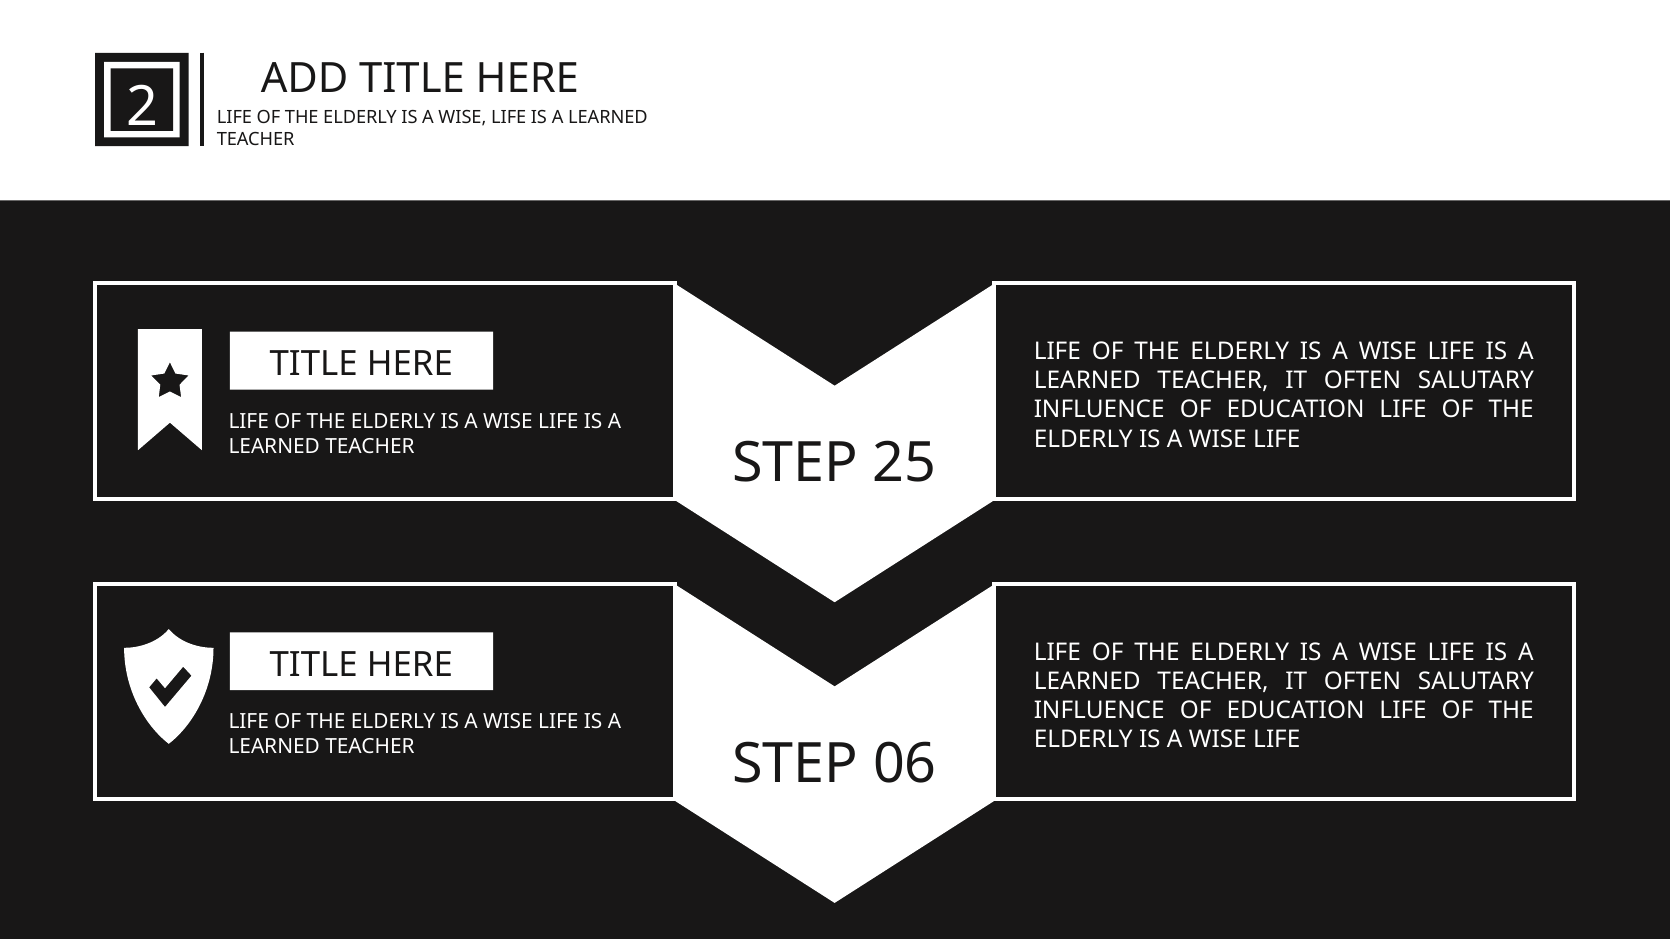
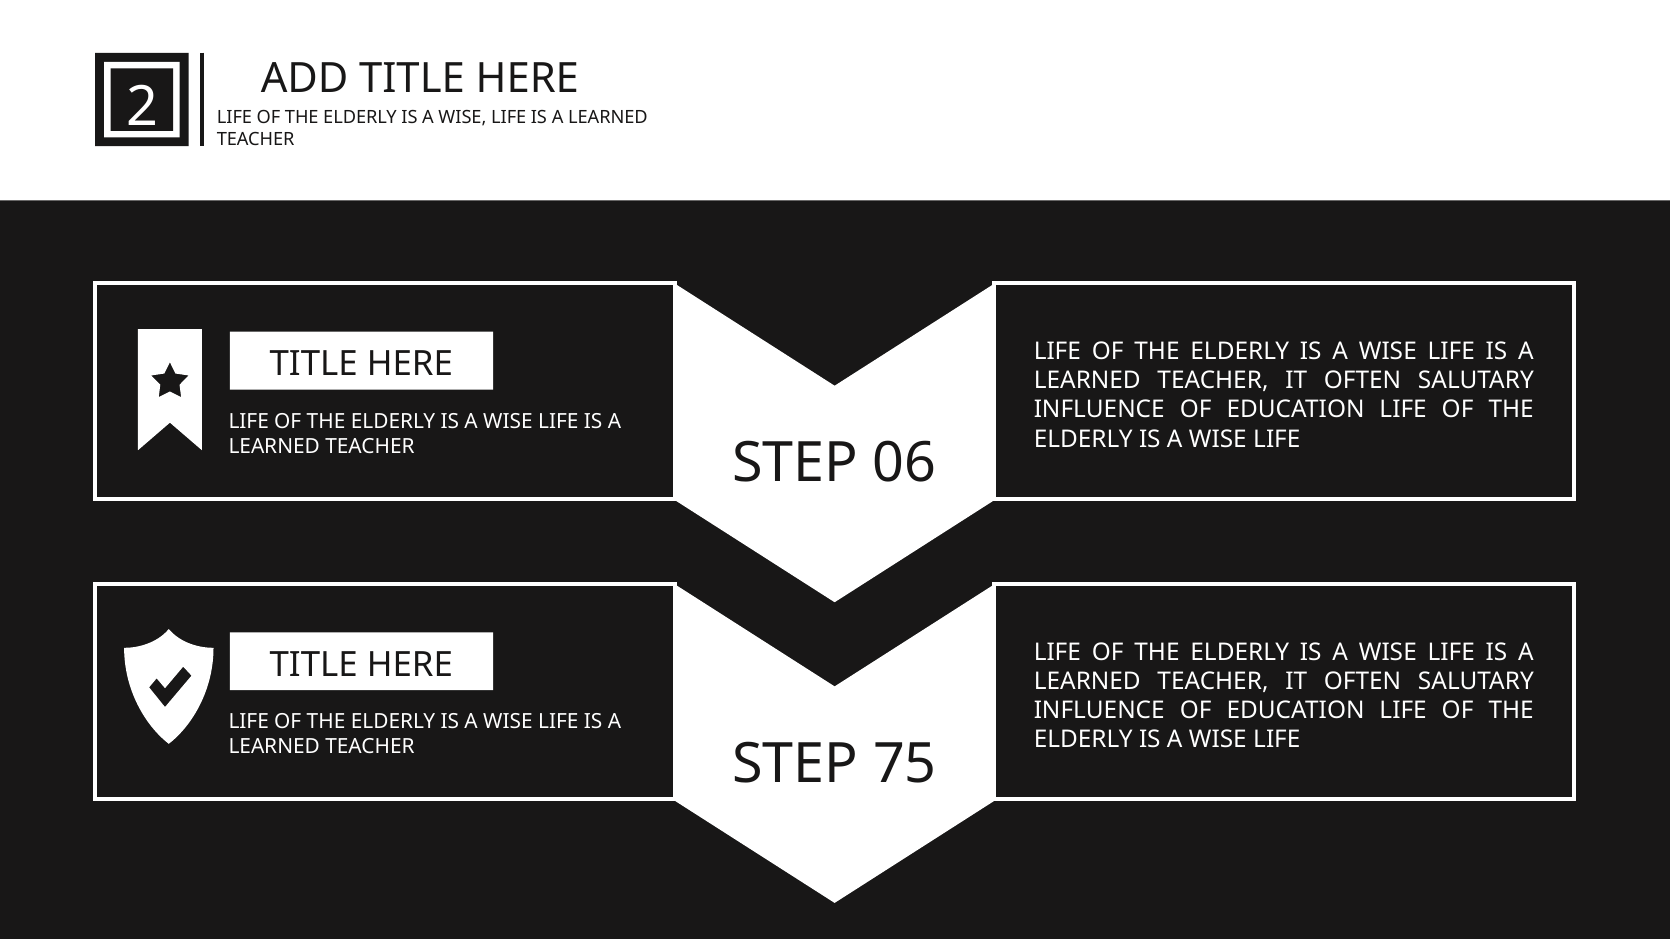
25: 25 -> 06
06: 06 -> 75
